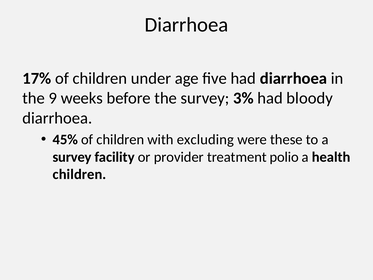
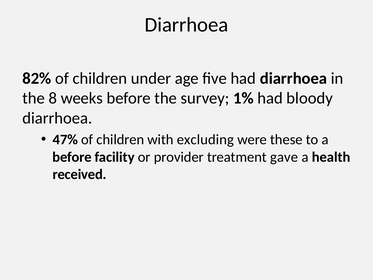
17%: 17% -> 82%
9: 9 -> 8
3%: 3% -> 1%
45%: 45% -> 47%
survey at (72, 157): survey -> before
polio: polio -> gave
children at (79, 174): children -> received
